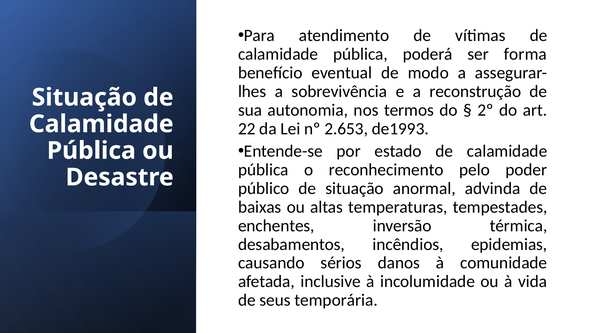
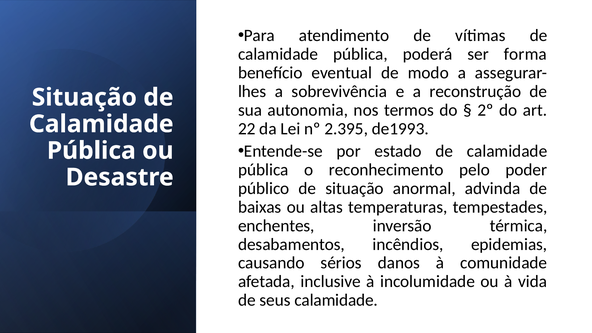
2.653: 2.653 -> 2.395
seus temporária: temporária -> calamidade
